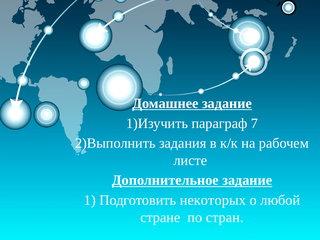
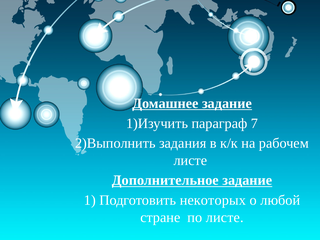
по стран: стран -> листе
